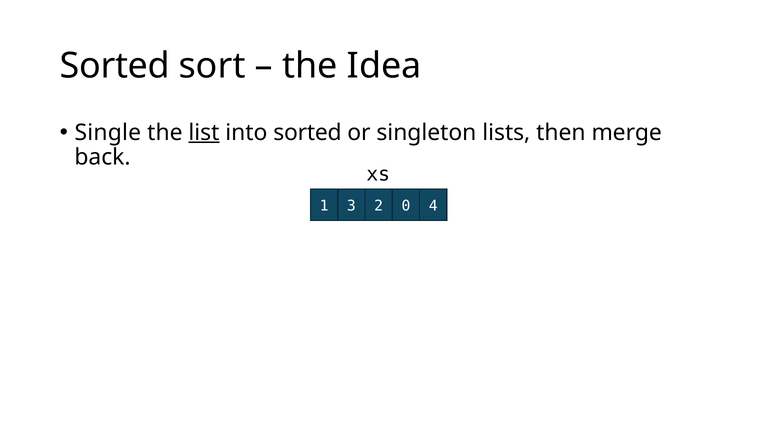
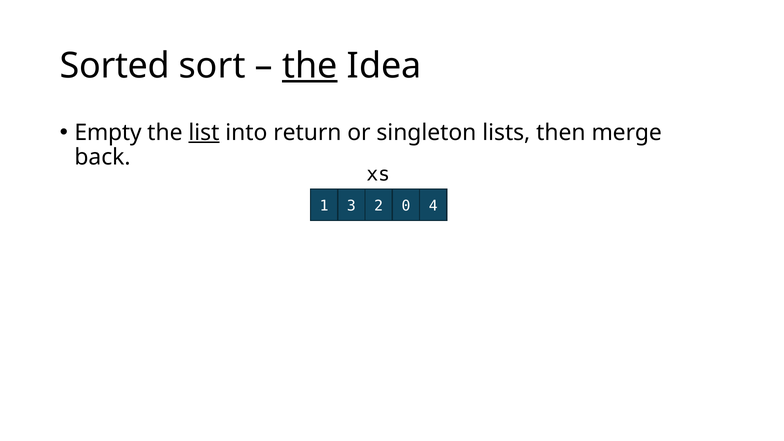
the at (310, 66) underline: none -> present
Single: Single -> Empty
into sorted: sorted -> return
